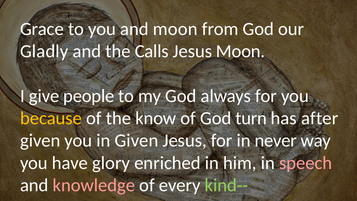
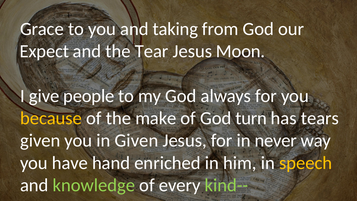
and moon: moon -> taking
Gladly: Gladly -> Expect
Calls: Calls -> Tear
know: know -> make
after: after -> tears
glory: glory -> hand
speech colour: pink -> yellow
knowledge colour: pink -> light green
